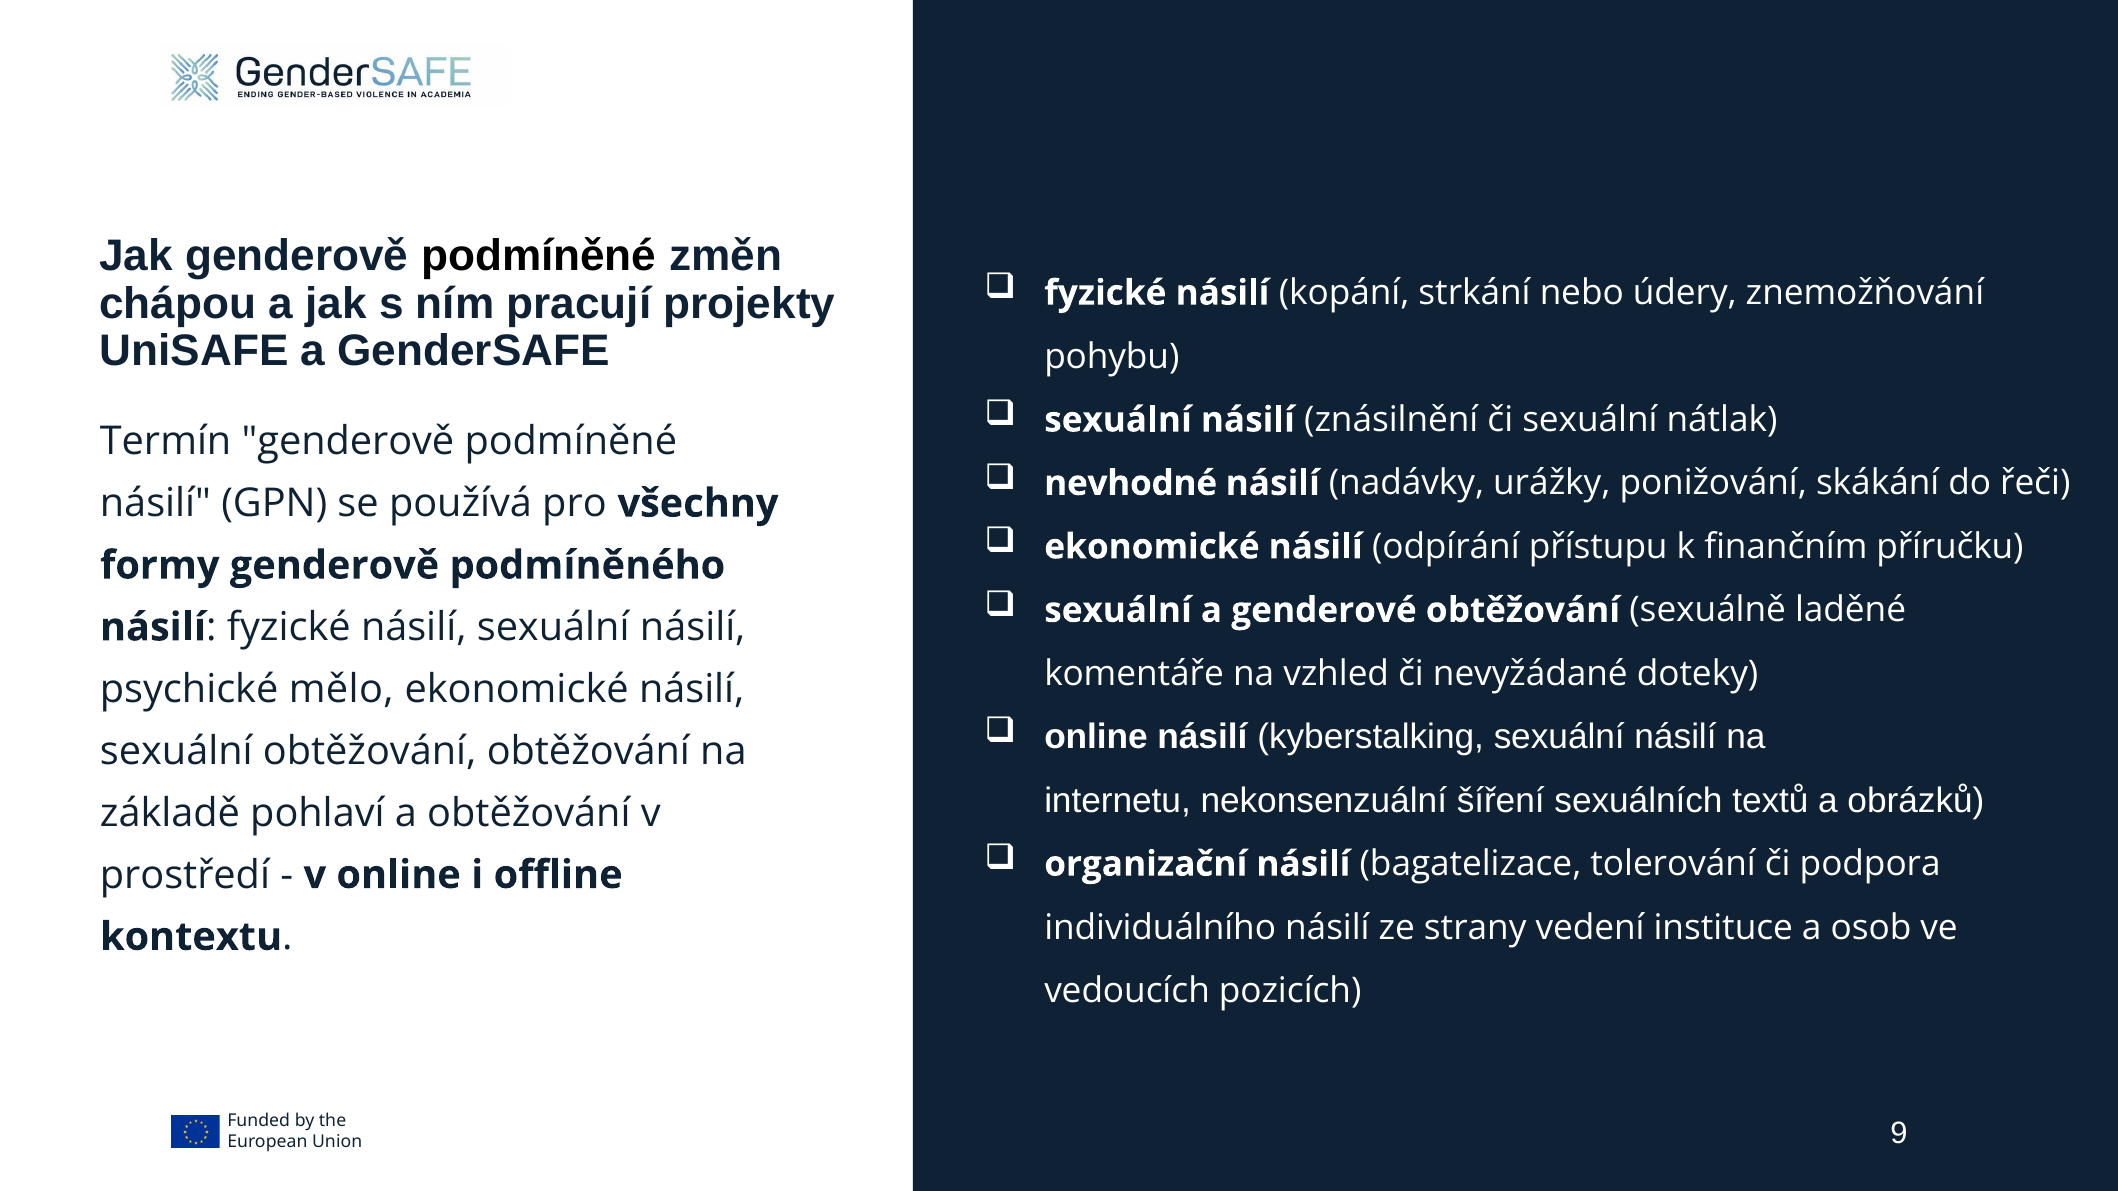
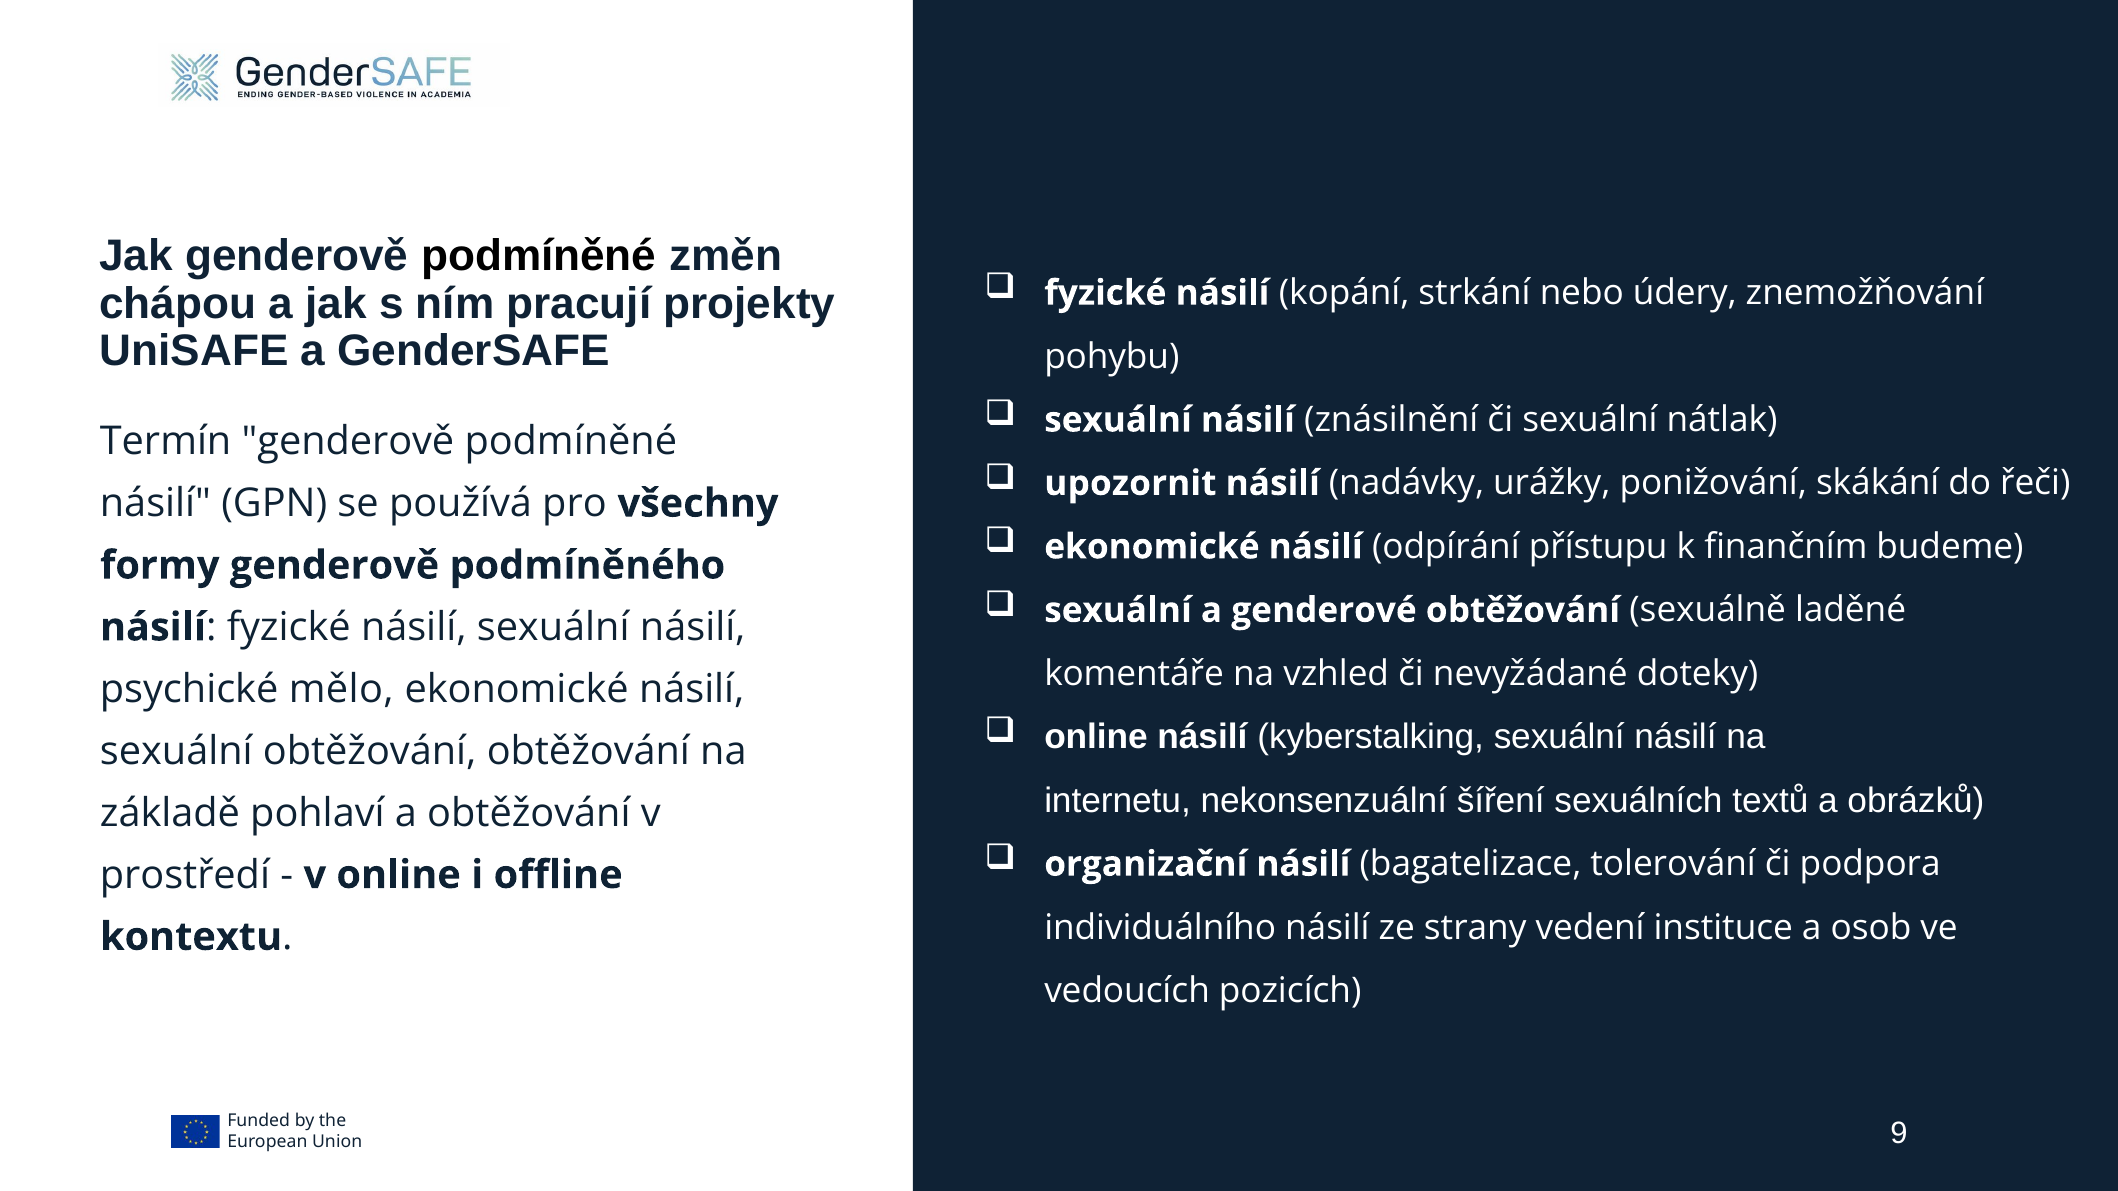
nevhodné: nevhodné -> upozornit
příručku: příručku -> budeme
